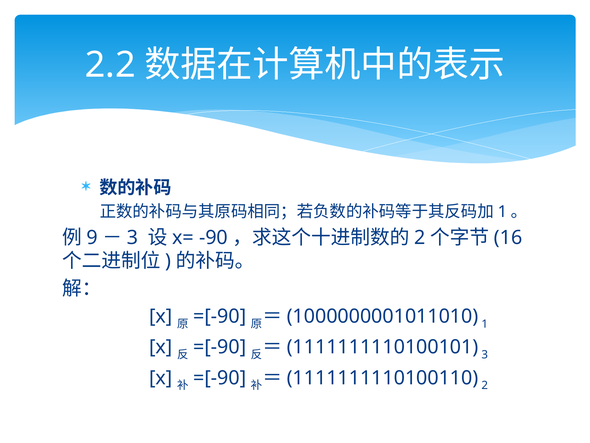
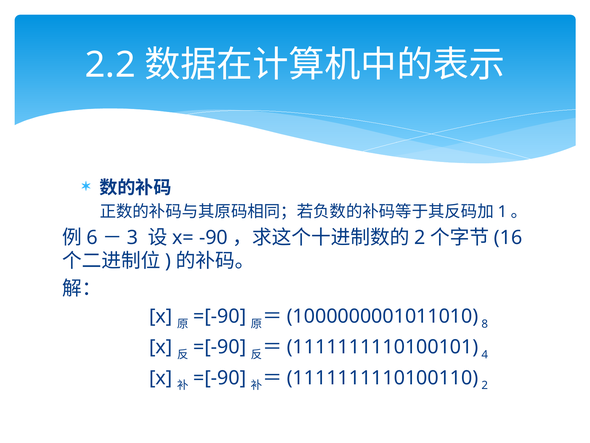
9: 9 -> 6
1 at (485, 324): 1 -> 8
3 at (485, 354): 3 -> 4
